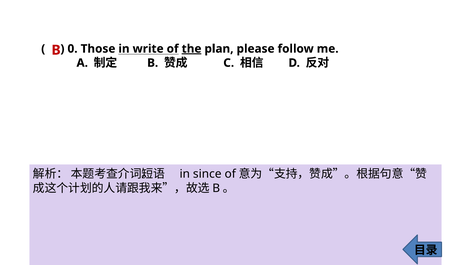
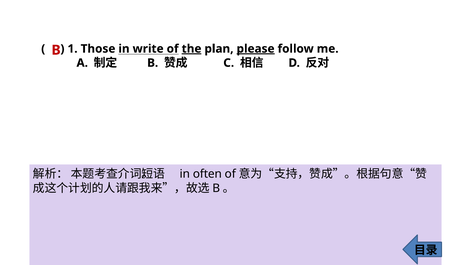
0: 0 -> 1
please underline: none -> present
since: since -> often
